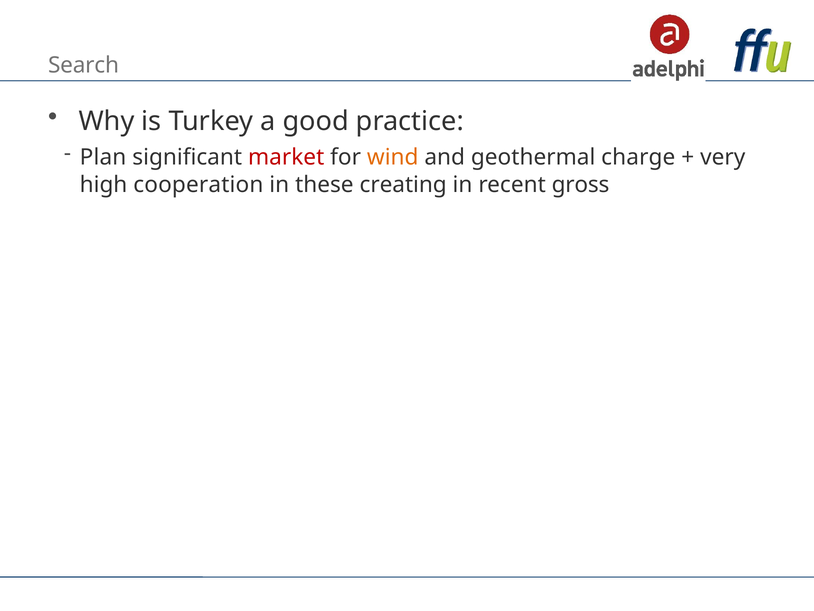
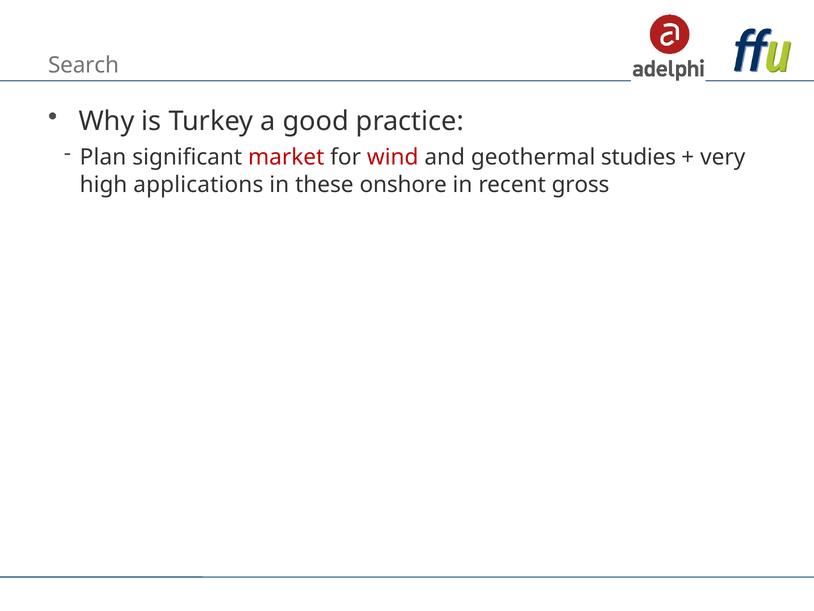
wind colour: orange -> red
charge: charge -> studies
cooperation: cooperation -> applications
creating: creating -> onshore
